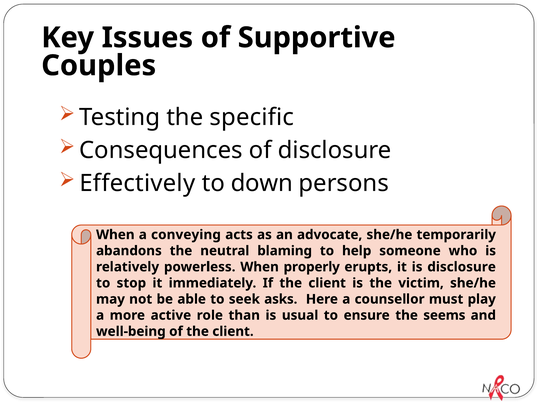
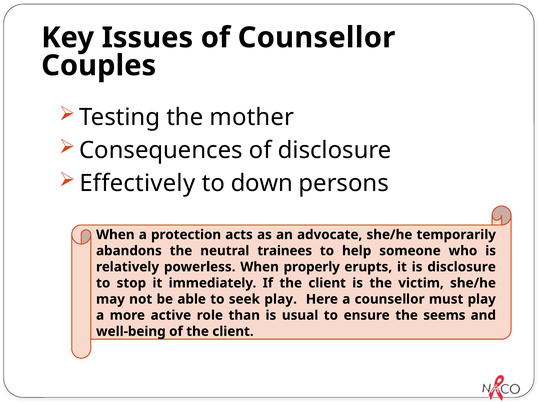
of Supportive: Supportive -> Counsellor
specific: specific -> mother
conveying: conveying -> protection
blaming: blaming -> trainees
seek asks: asks -> play
